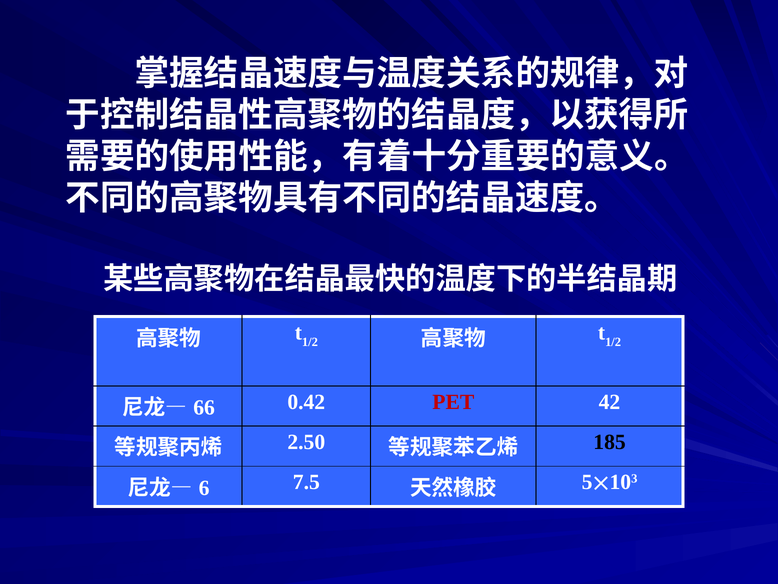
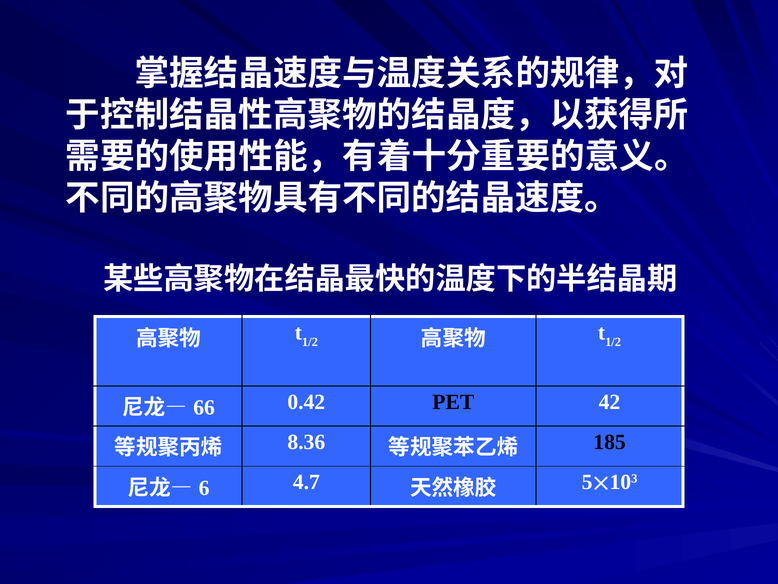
PET colour: red -> black
2.50: 2.50 -> 8.36
7.5: 7.5 -> 4.7
